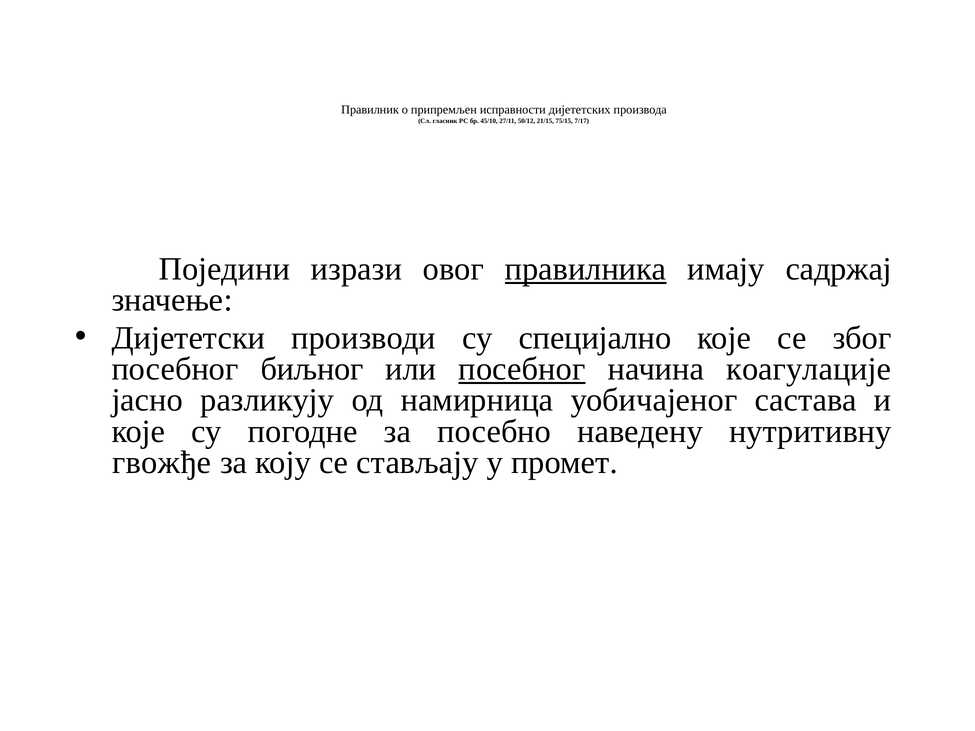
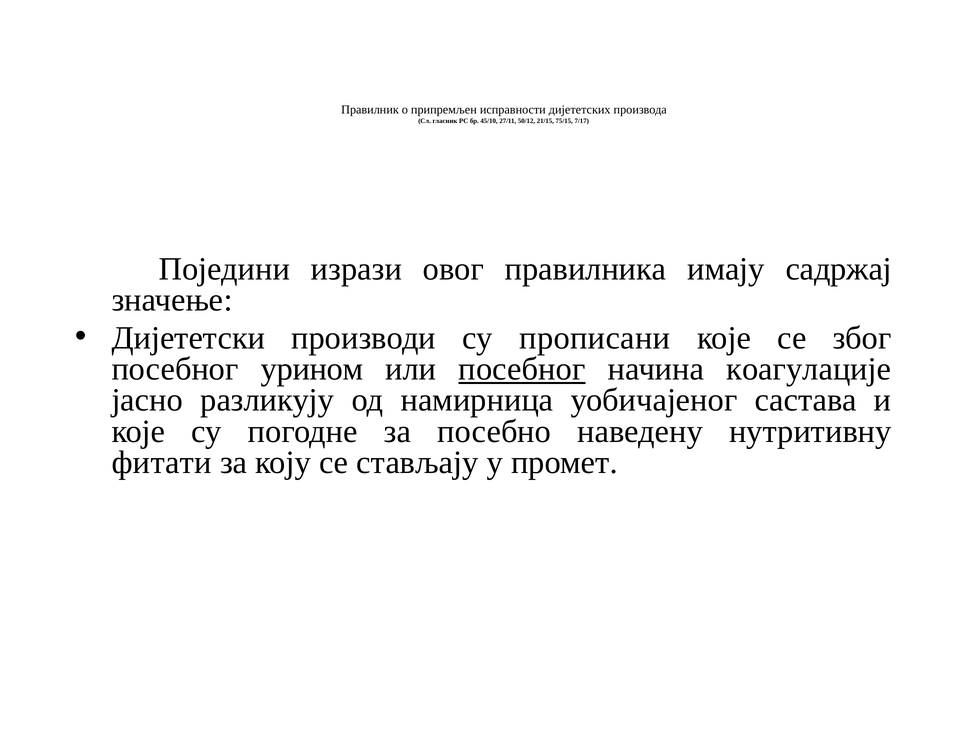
правилника underline: present -> none
специјално: специјално -> прописани
биљног: биљног -> урином
гвожђе: гвожђе -> фитати
